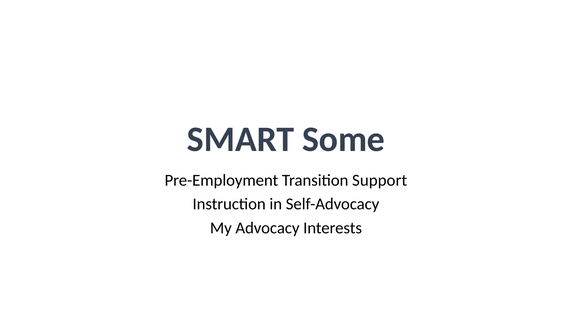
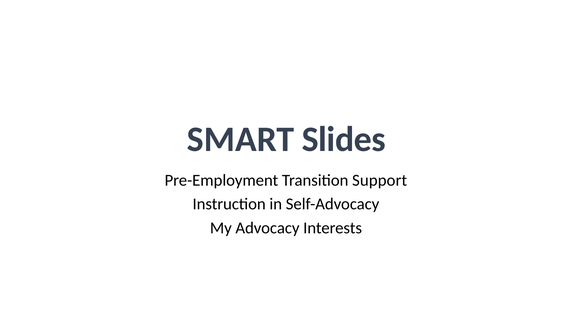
Some: Some -> Slides
